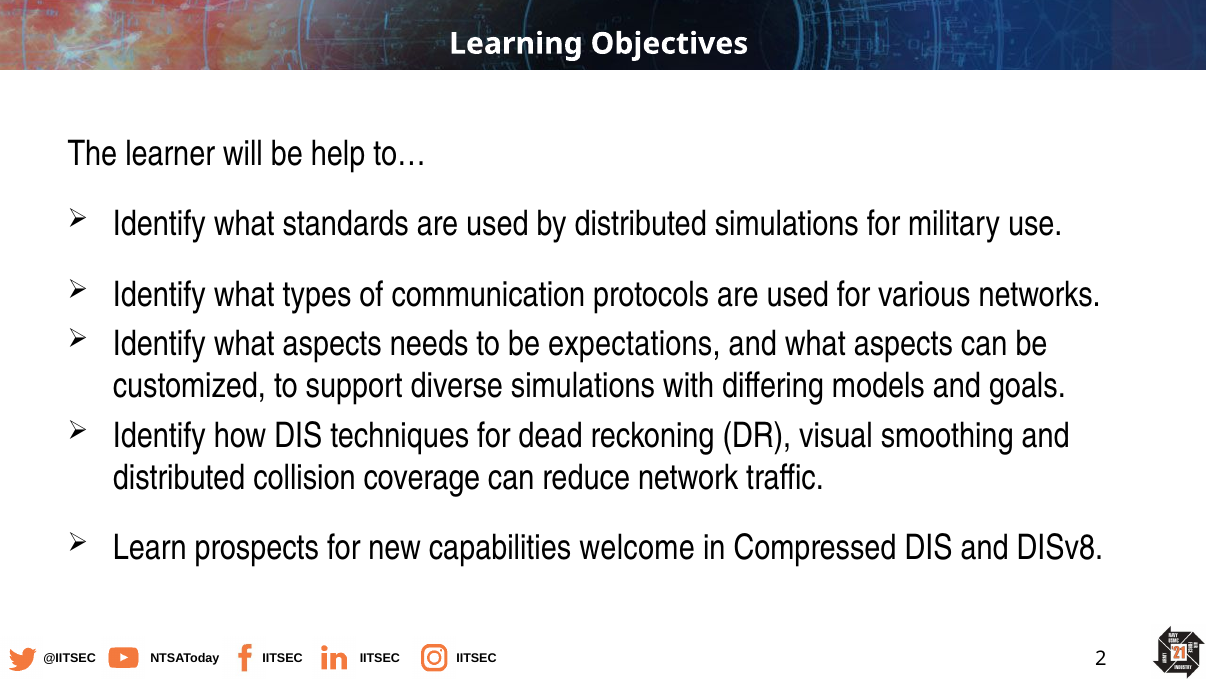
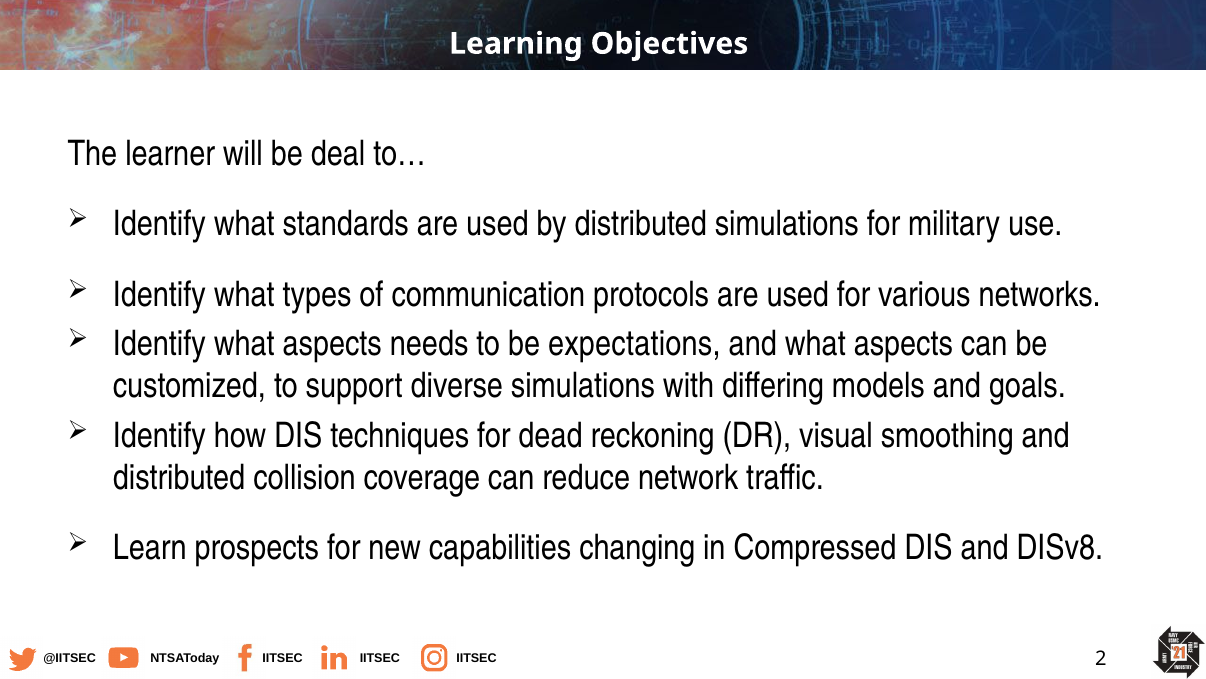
help: help -> deal
welcome: welcome -> changing
